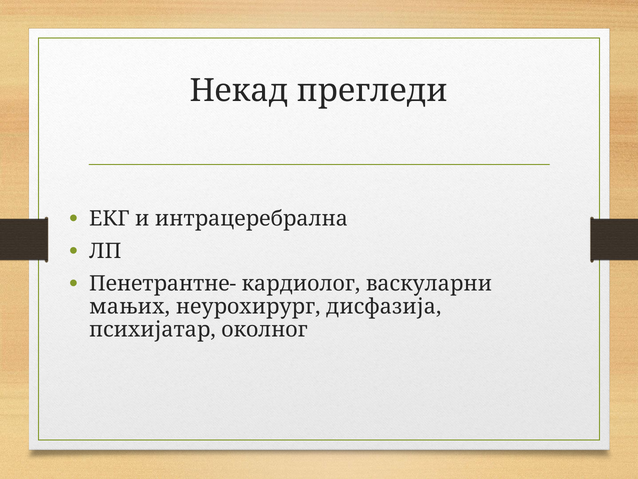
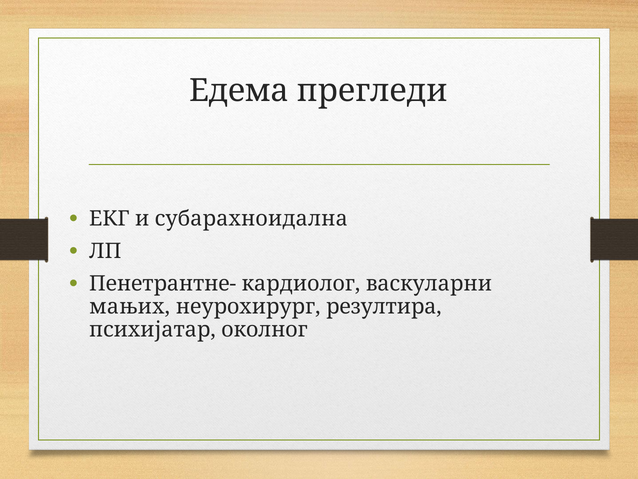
Некад: Некад -> Едема
интрацеребрална: интрацеребрална -> субарахноидална
дисфазија: дисфазија -> резултира
